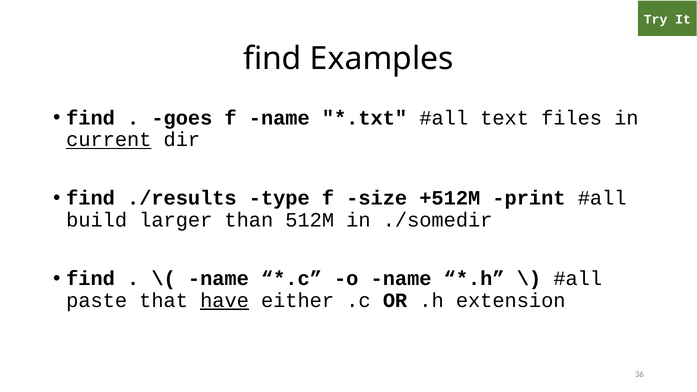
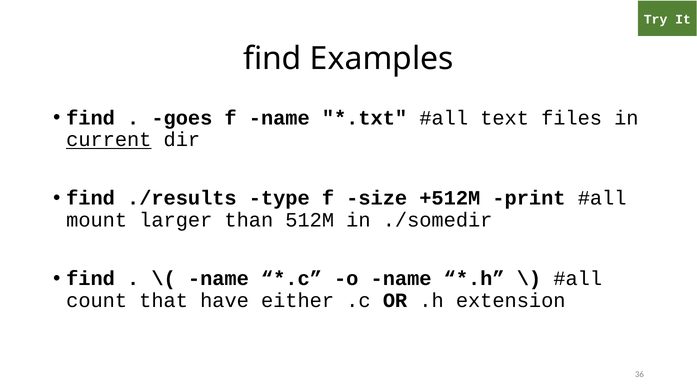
build: build -> mount
paste: paste -> count
have underline: present -> none
